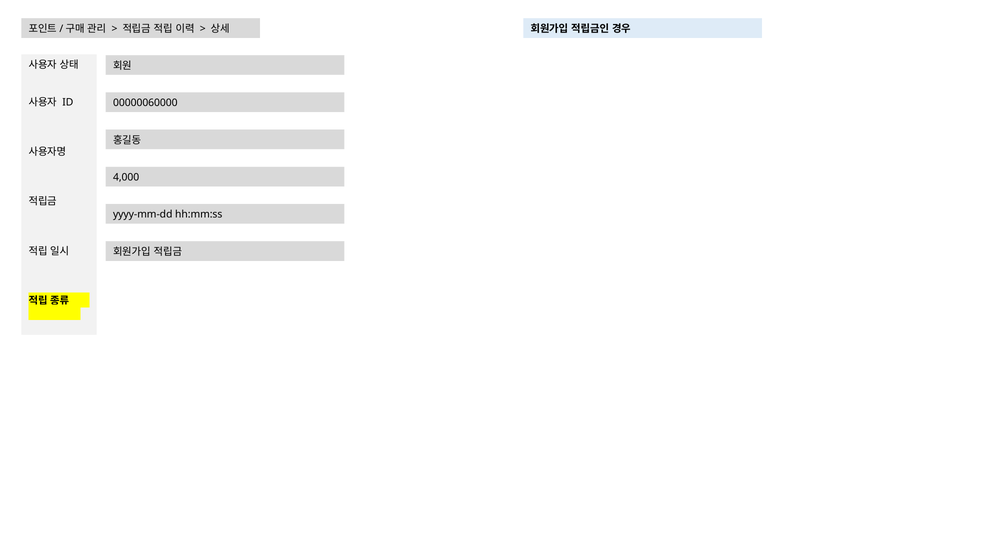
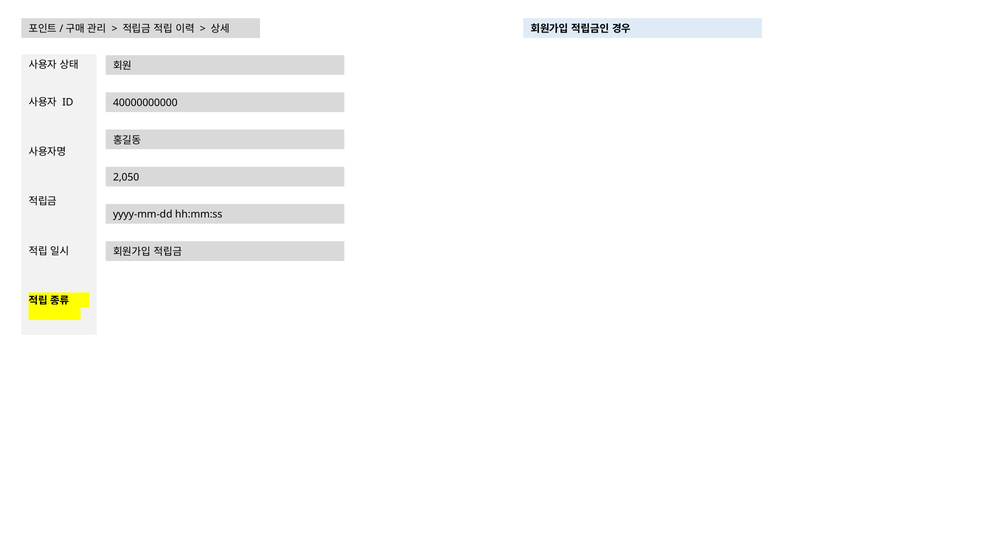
00000060000: 00000060000 -> 40000000000
4,000: 4,000 -> 2,050
